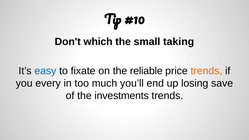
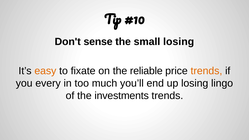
which: which -> sense
small taking: taking -> losing
easy colour: blue -> orange
save: save -> lingo
